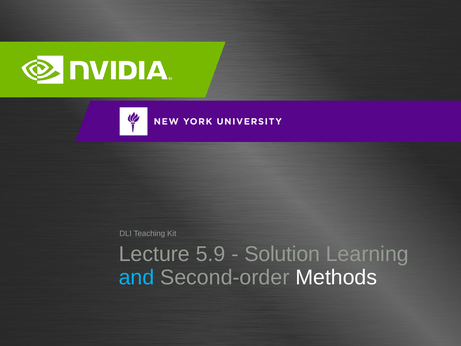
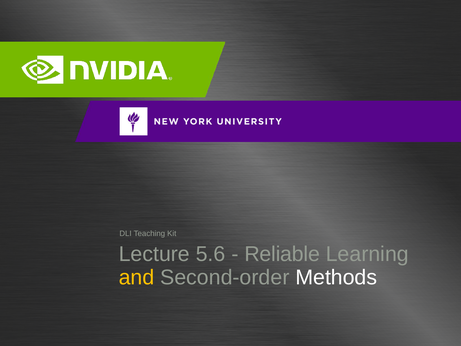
5.9: 5.9 -> 5.6
Solution: Solution -> Reliable
and colour: light blue -> yellow
